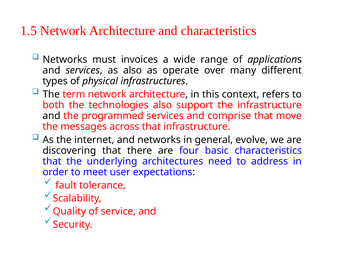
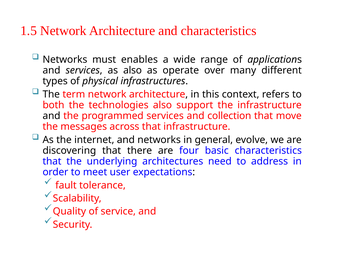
invoices: invoices -> enables
comprise: comprise -> collection
